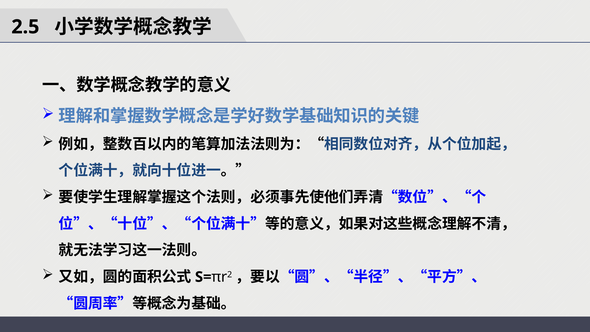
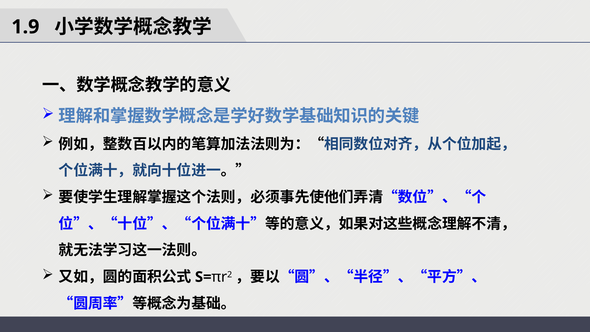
2.5: 2.5 -> 1.9
